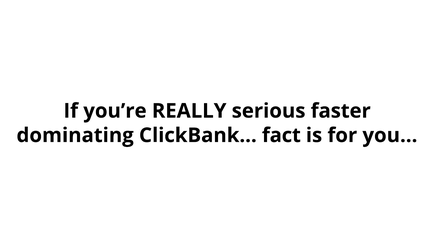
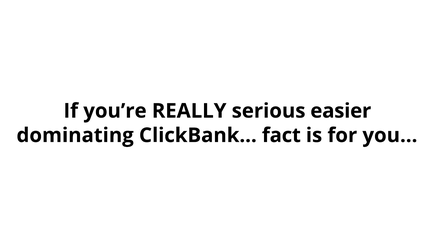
faster: faster -> easier
